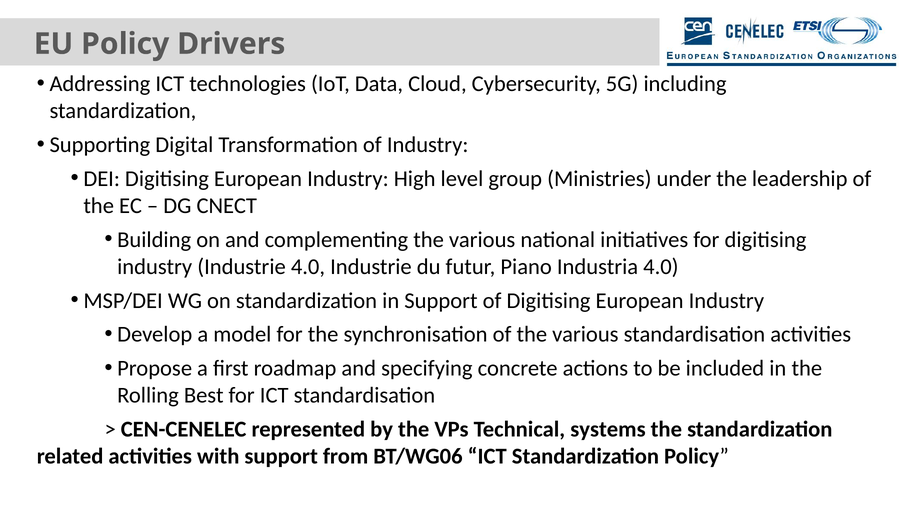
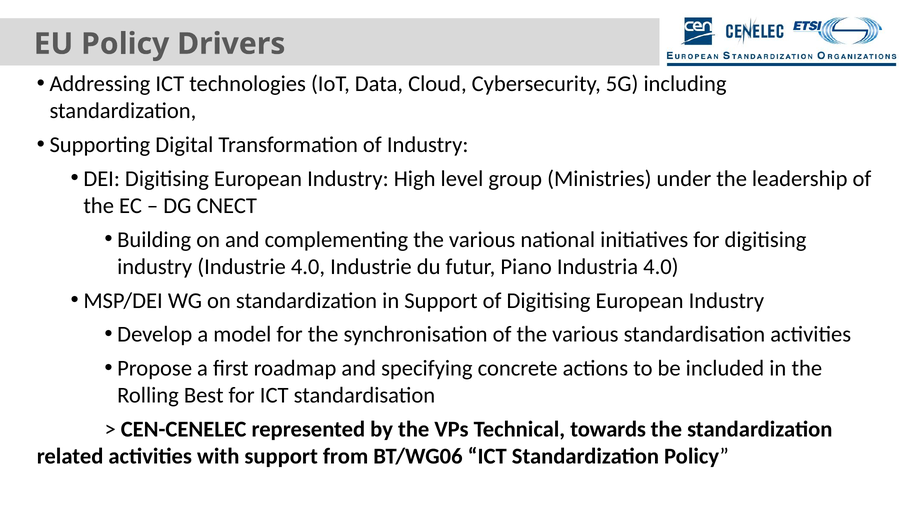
systems: systems -> towards
